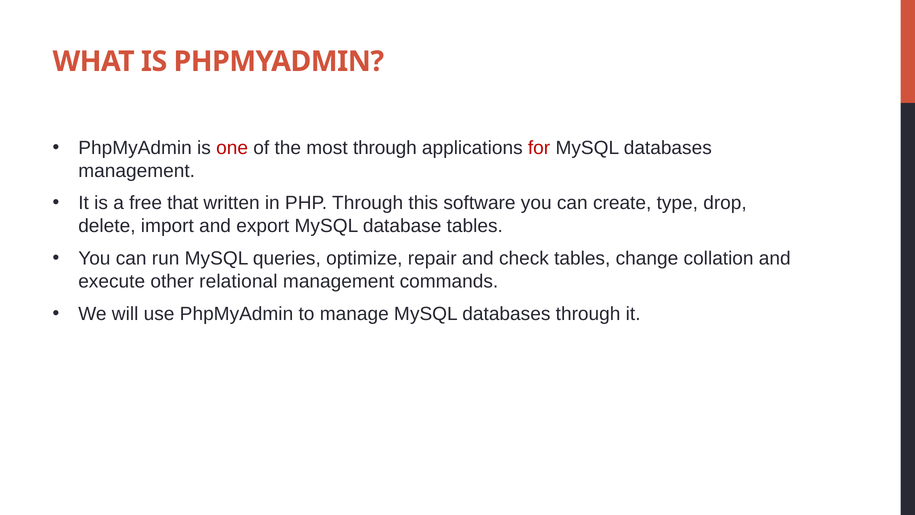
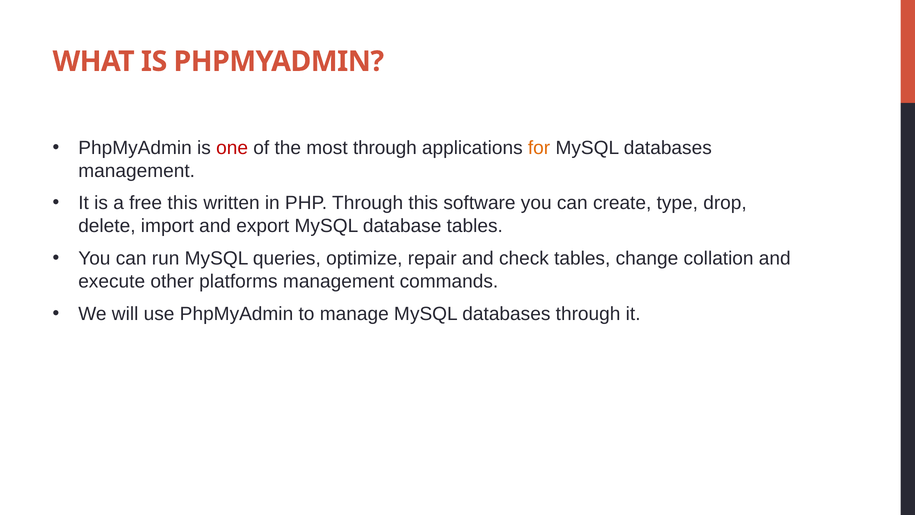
for colour: red -> orange
free that: that -> this
relational: relational -> platforms
